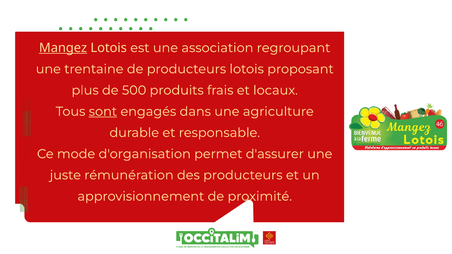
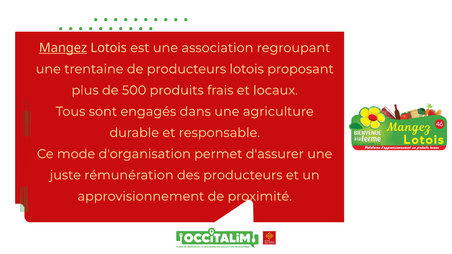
sont underline: present -> none
